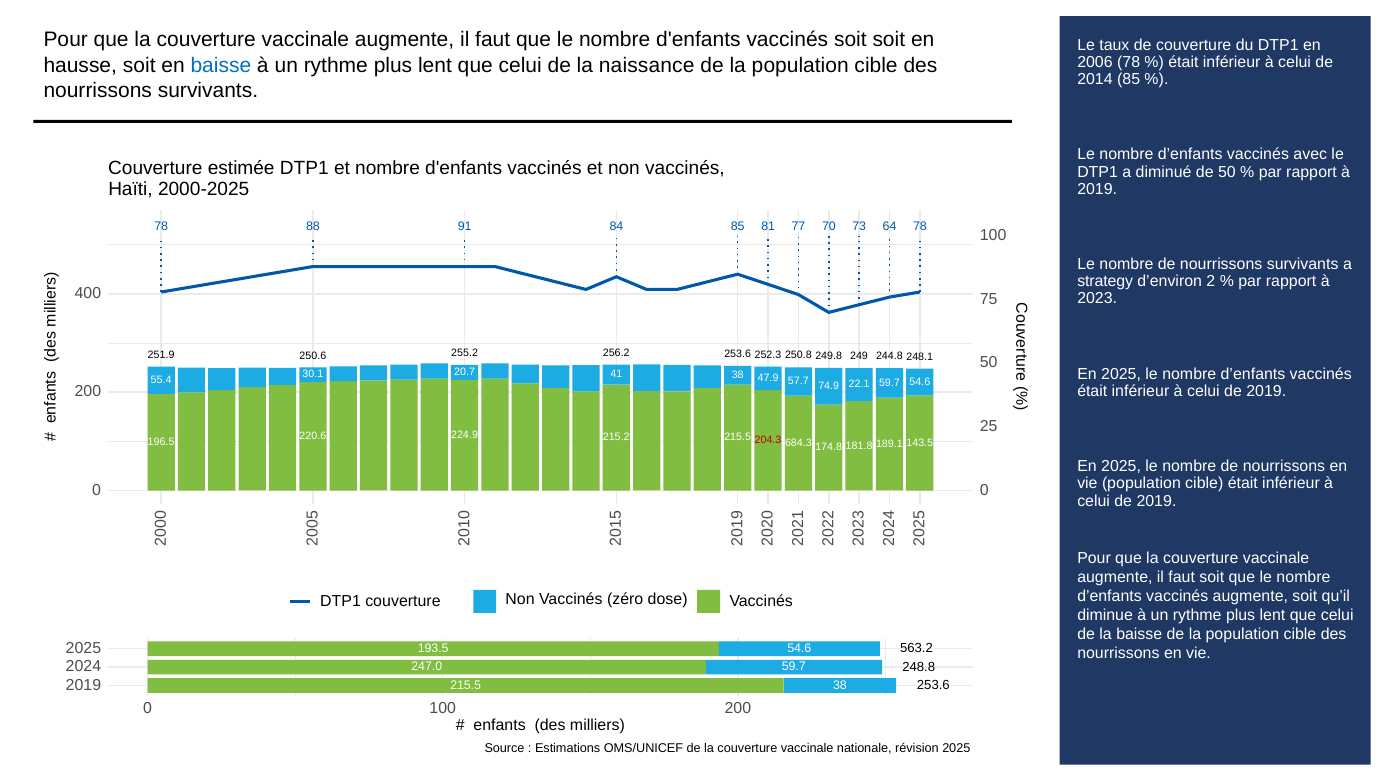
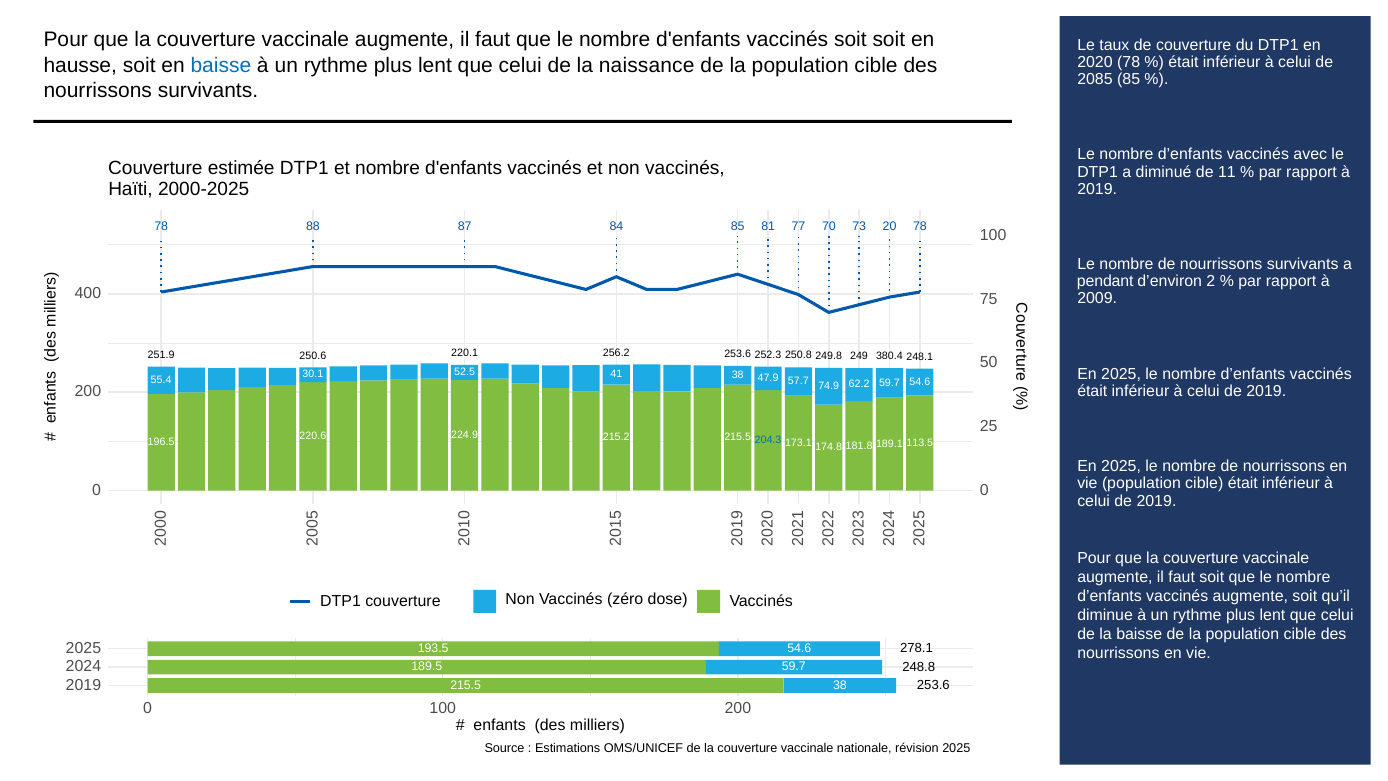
2006: 2006 -> 2020
2014: 2014 -> 2085
de 50: 50 -> 11
91: 91 -> 87
64: 64 -> 20
strategy: strategy -> pendant
2023: 2023 -> 2009
255.2: 255.2 -> 220.1
244.8: 244.8 -> 380.4
20.7: 20.7 -> 52.5
22.1: 22.1 -> 62.2
204.3 colour: red -> blue
684.3: 684.3 -> 173.1
143.5: 143.5 -> 113.5
563.2: 563.2 -> 278.1
247.0: 247.0 -> 189.5
